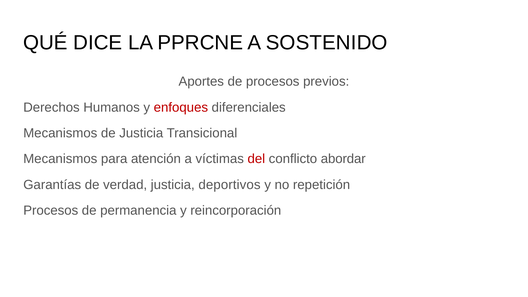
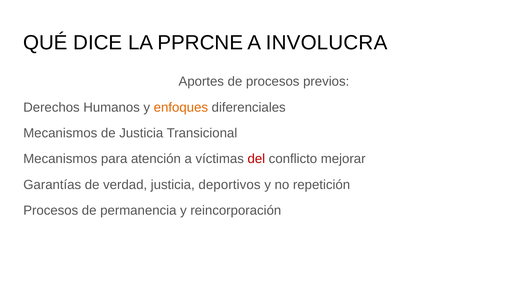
SOSTENIDO: SOSTENIDO -> INVOLUCRA
enfoques colour: red -> orange
abordar: abordar -> mejorar
